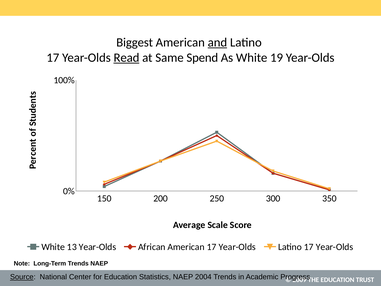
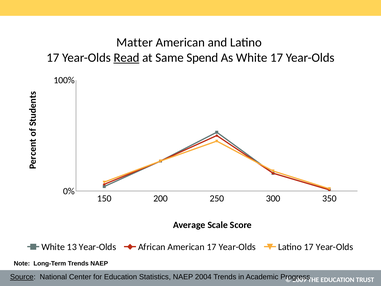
Biggest: Biggest -> Matter
and underline: present -> none
White 19: 19 -> 17
